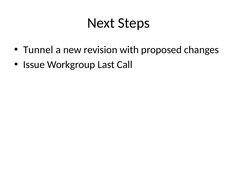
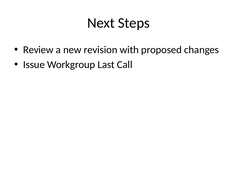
Tunnel: Tunnel -> Review
